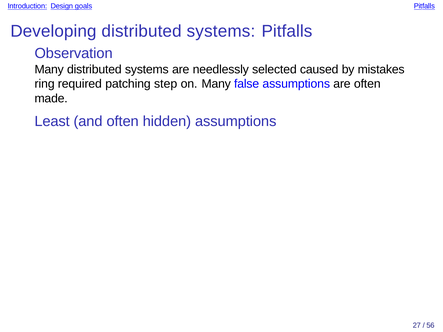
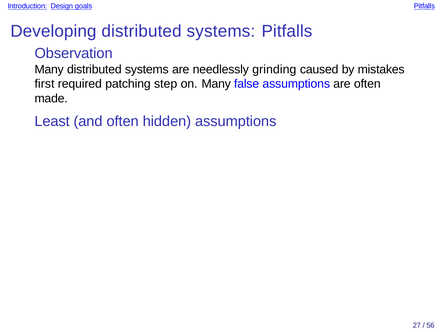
selected: selected -> grinding
ring: ring -> first
